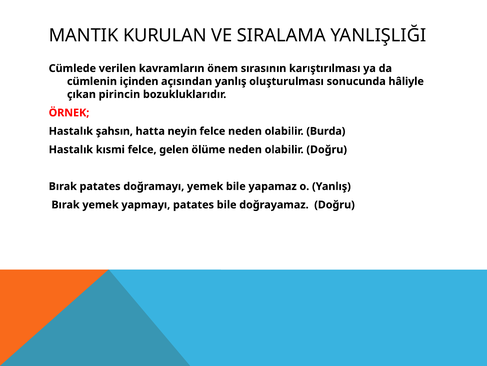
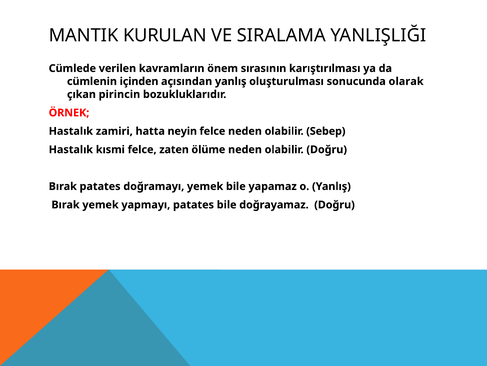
hâliyle: hâliyle -> olarak
şahsın: şahsın -> zamiri
Burda: Burda -> Sebep
gelen: gelen -> zaten
